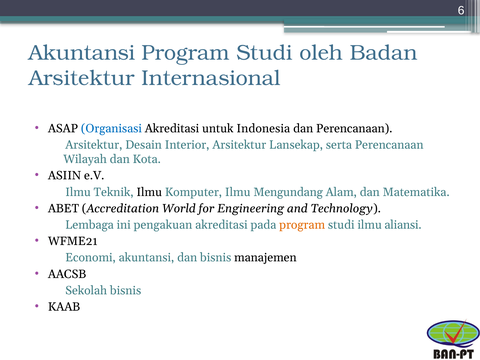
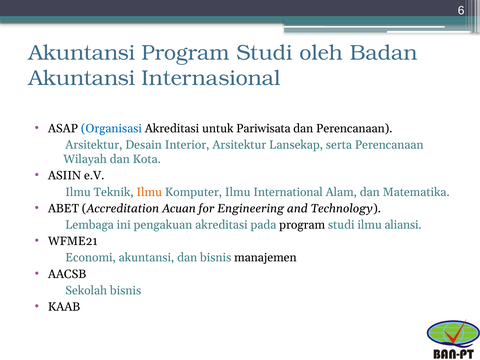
Arsitektur at (82, 78): Arsitektur -> Akuntansi
Indonesia: Indonesia -> Pariwisata
Ilmu at (149, 192) colour: black -> orange
Mengundang: Mengundang -> International
World: World -> Acuan
program at (302, 225) colour: orange -> black
